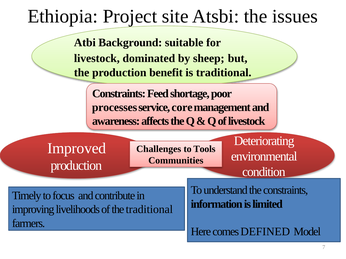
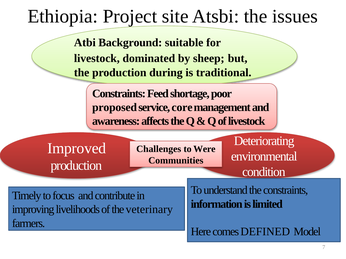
benefit: benefit -> during
processes: processes -> proposed
Tools: Tools -> Were
the traditional: traditional -> veterinary
